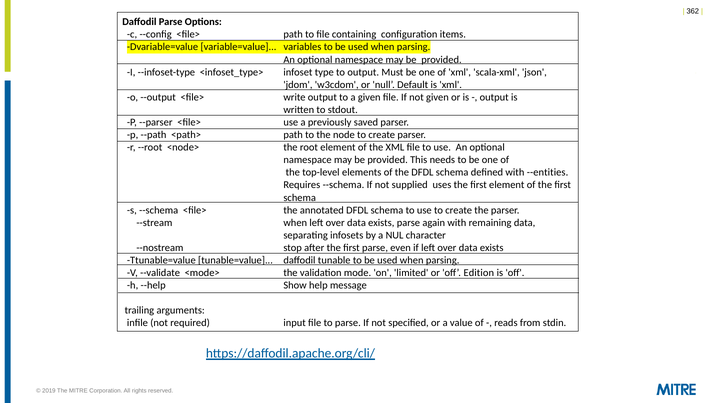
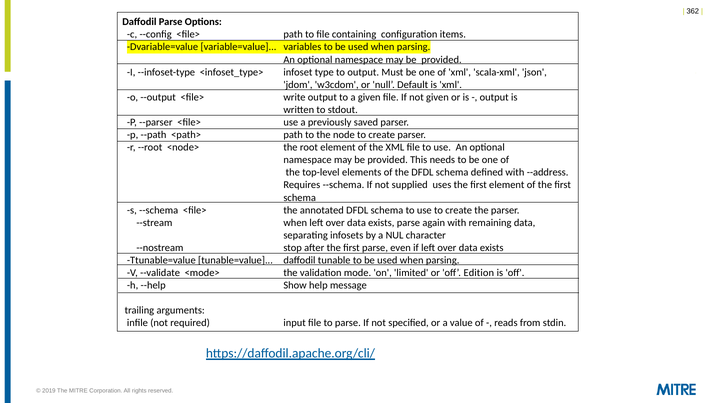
--entities: --entities -> --address
